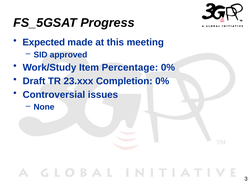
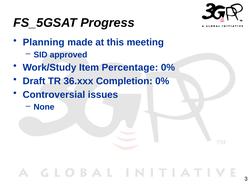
Expected: Expected -> Planning
23.xxx: 23.xxx -> 36.xxx
